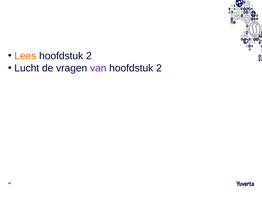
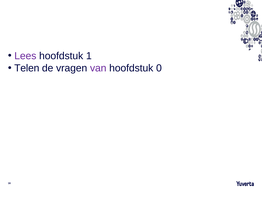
Lees colour: orange -> purple
2 at (89, 56): 2 -> 1
Lucht: Lucht -> Telen
2 at (159, 68): 2 -> 0
